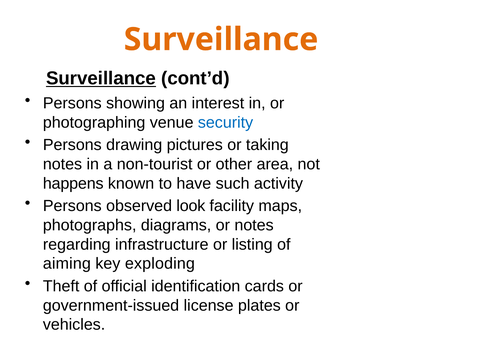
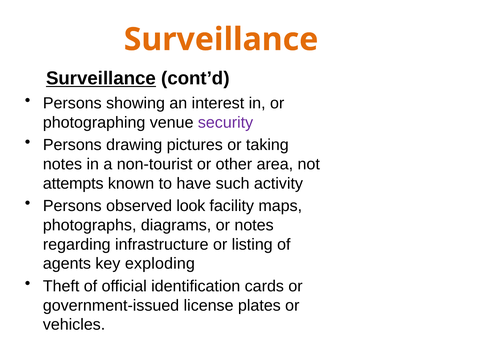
security colour: blue -> purple
happens: happens -> attempts
aiming: aiming -> agents
